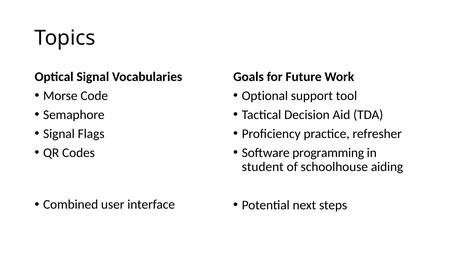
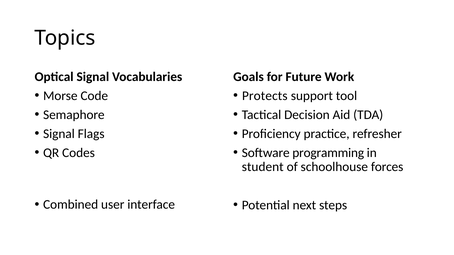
Optional: Optional -> Protects
aiding: aiding -> forces
